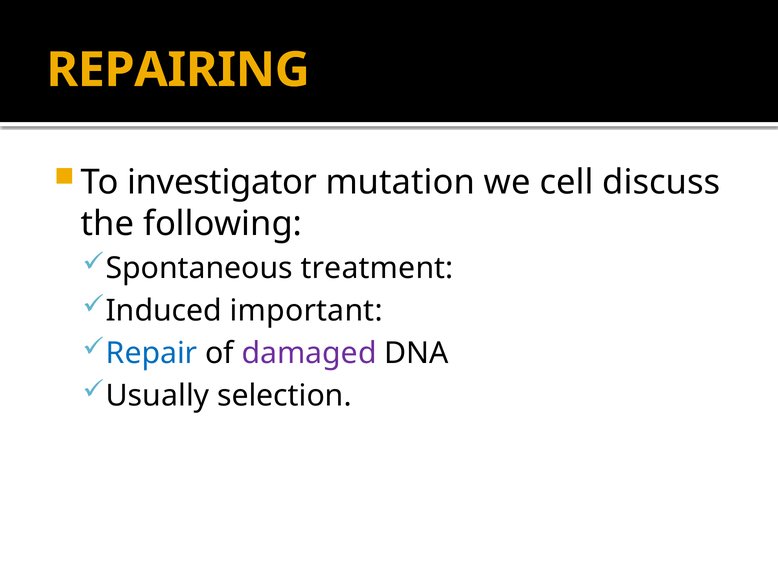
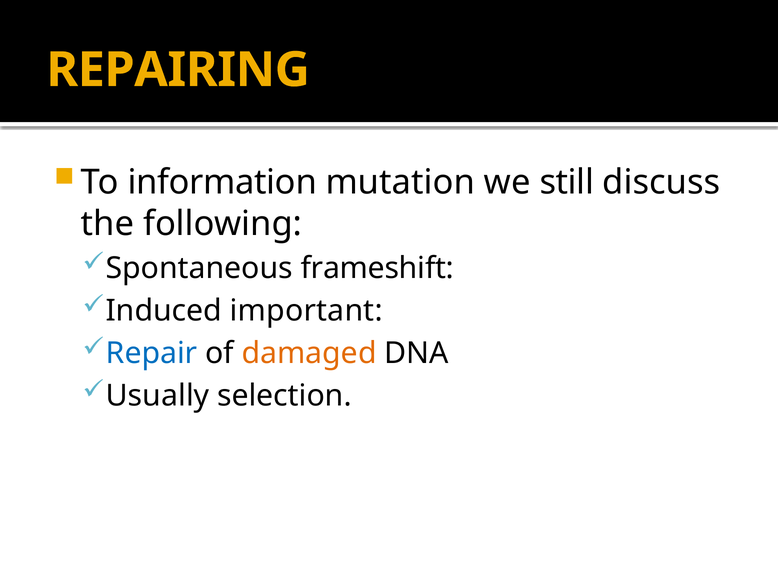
investigator: investigator -> information
cell: cell -> still
treatment: treatment -> frameshift
damaged colour: purple -> orange
